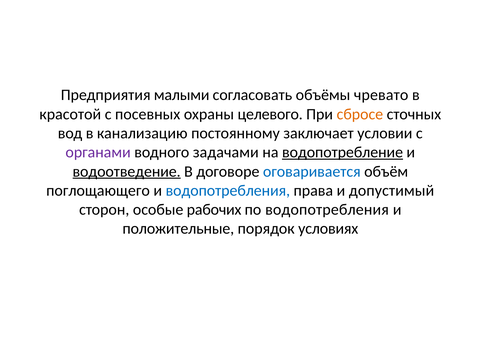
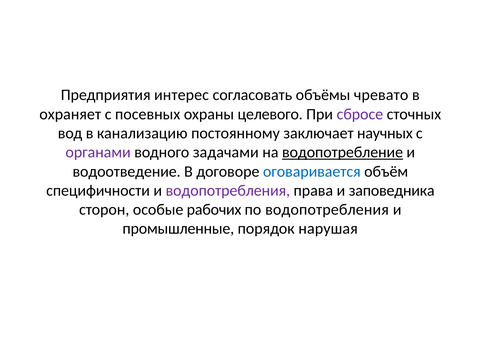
малыми: малыми -> интерес
красотой: красотой -> охраняет
сбросе colour: orange -> purple
условии: условии -> научных
водоотведение underline: present -> none
поглощающего: поглощающего -> специфичности
водопотребления at (228, 190) colour: blue -> purple
допустимый: допустимый -> заповедника
положительные: положительные -> промышленные
условиях: условиях -> нарушая
